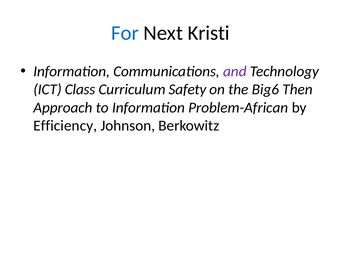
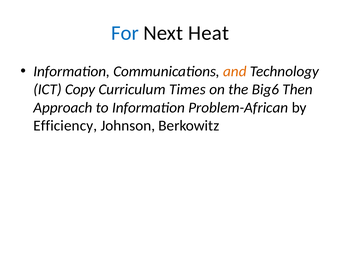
Kristi: Kristi -> Heat
and colour: purple -> orange
Class: Class -> Copy
Safety: Safety -> Times
